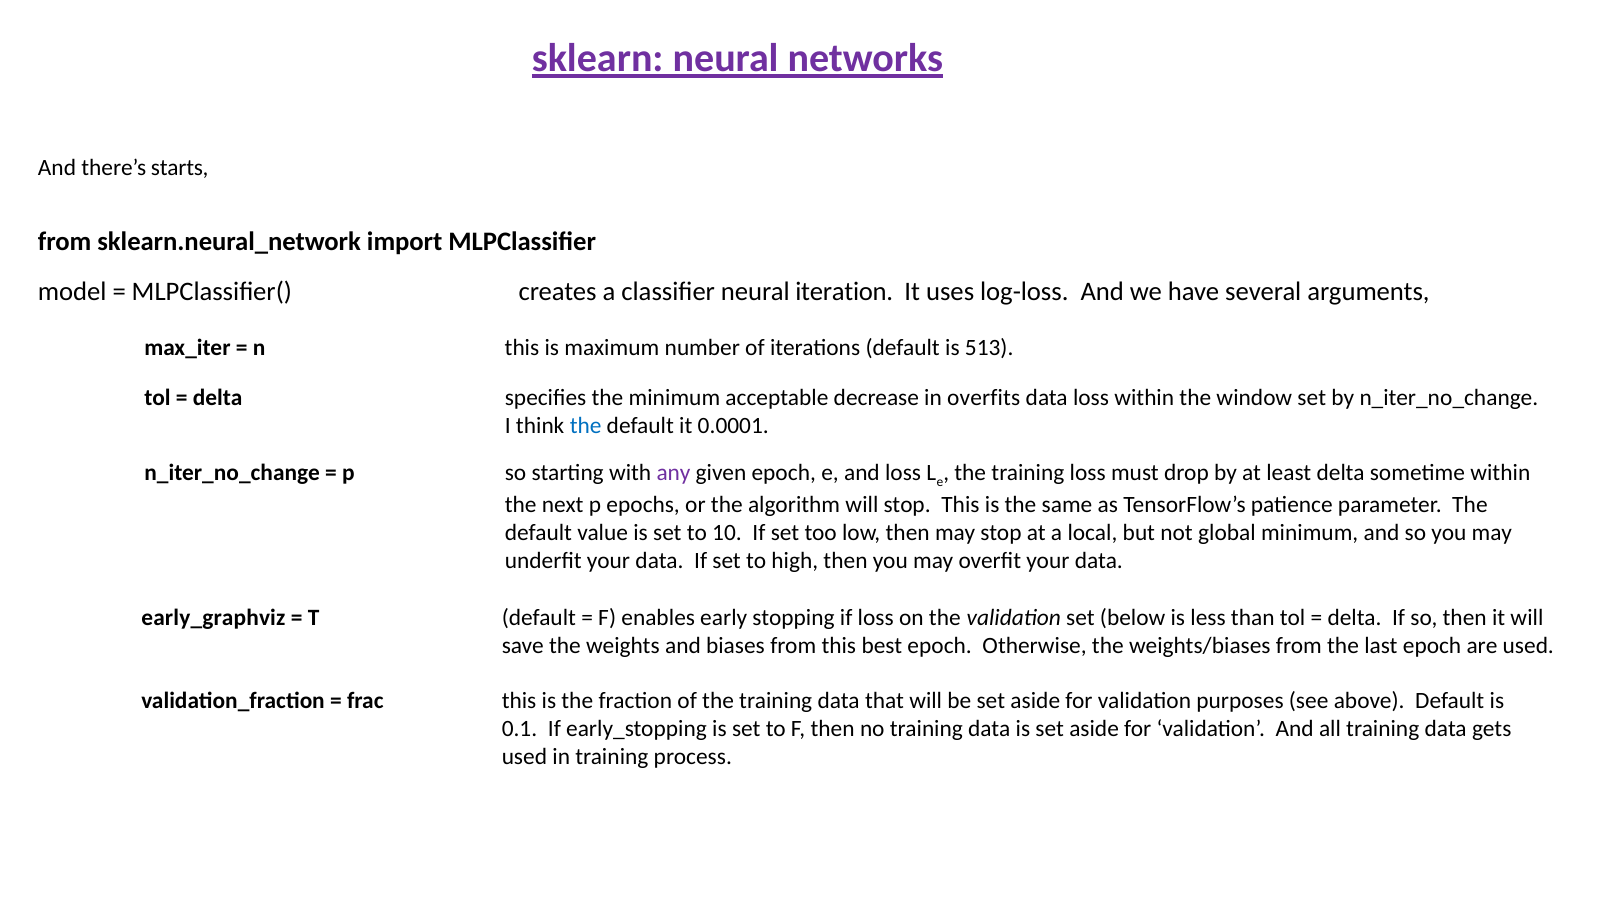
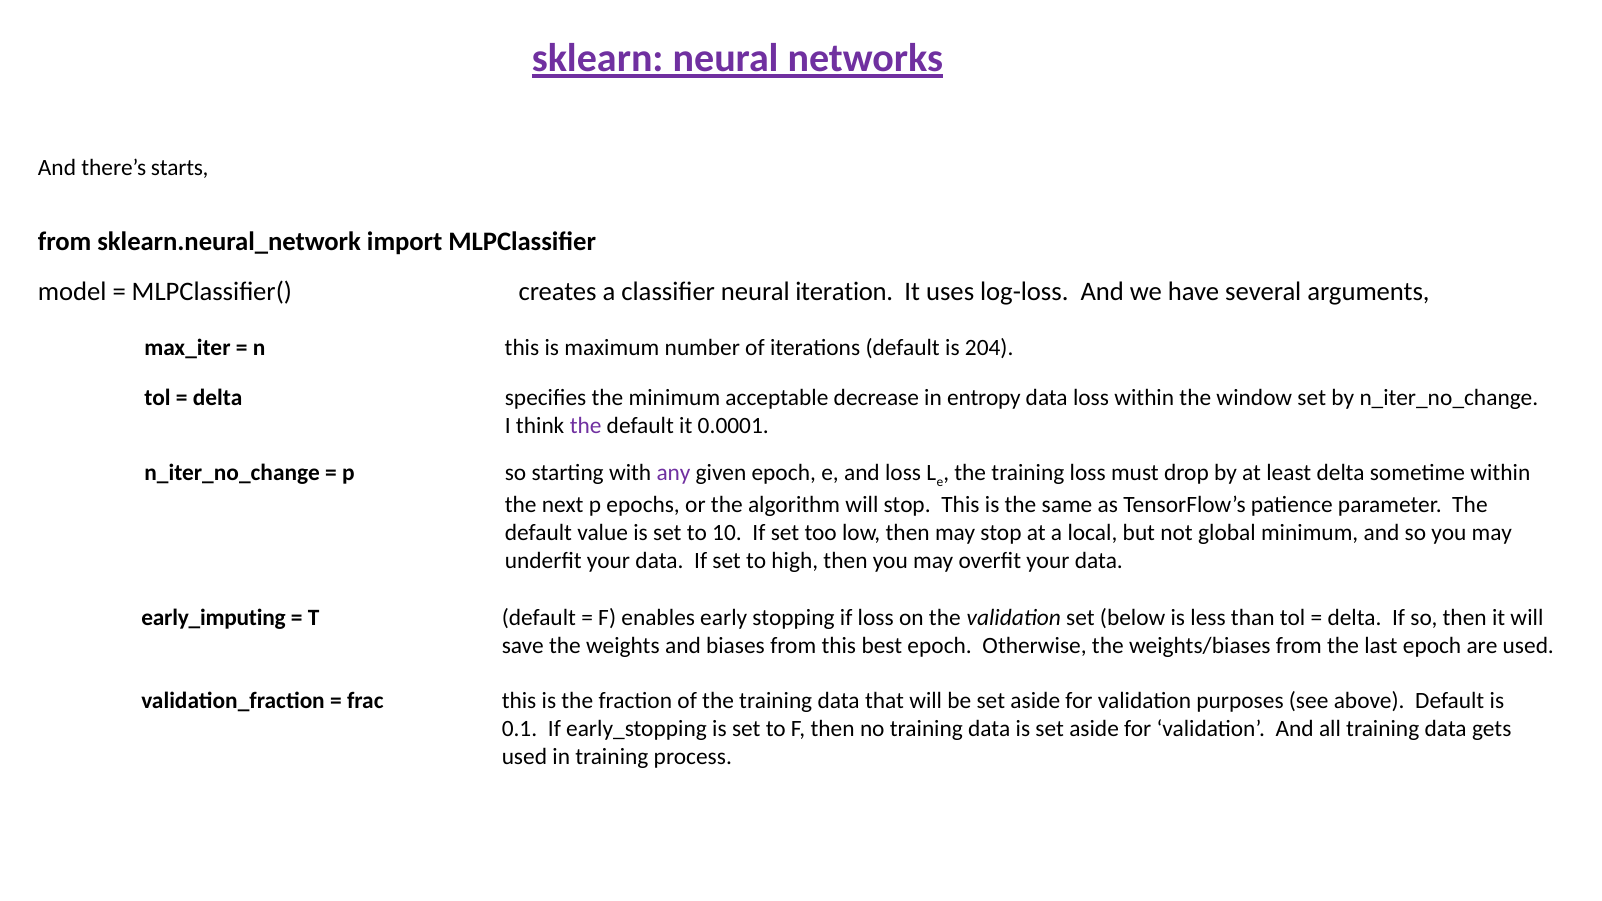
513: 513 -> 204
overfits: overfits -> entropy
the at (586, 426) colour: blue -> purple
early_graphviz: early_graphviz -> early_imputing
